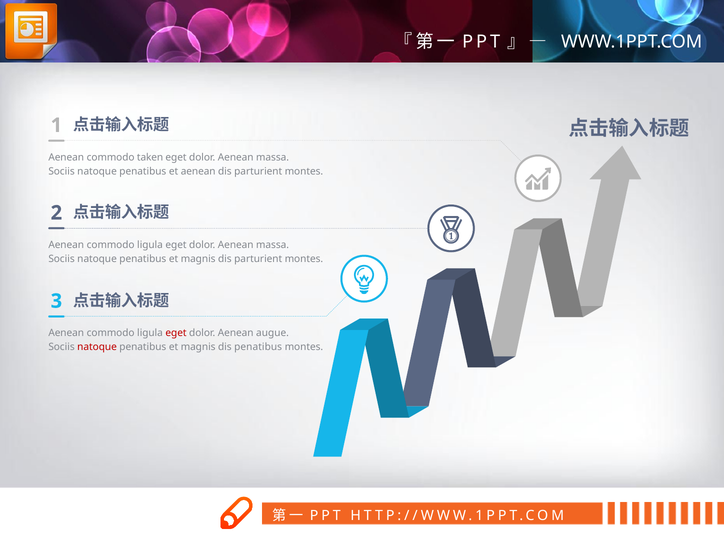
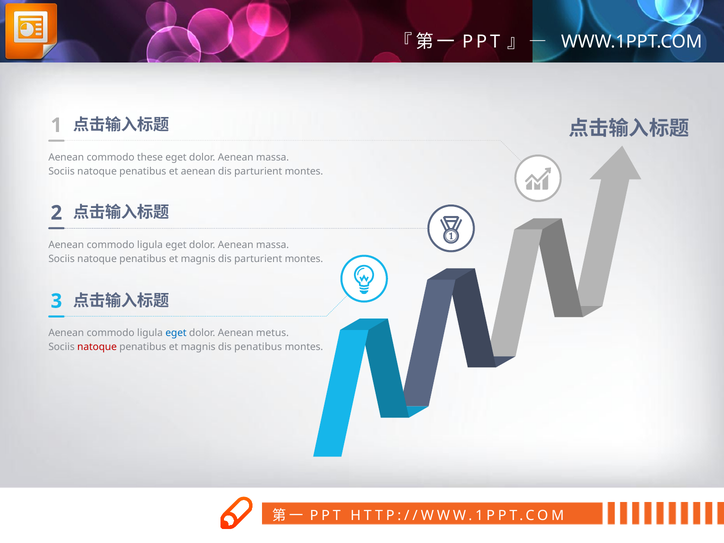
taken: taken -> these
eget at (176, 333) colour: red -> blue
augue: augue -> metus
